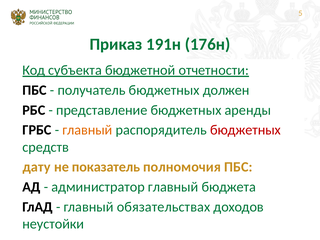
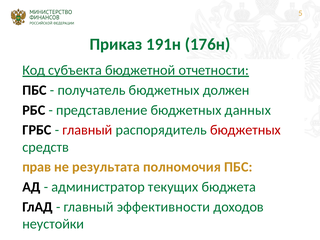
аренды: аренды -> данных
главный at (87, 130) colour: orange -> red
дату: дату -> прав
показатель: показатель -> результата
администратор главный: главный -> текущих
обязательствах: обязательствах -> эффективности
